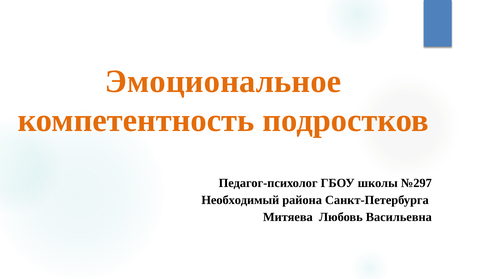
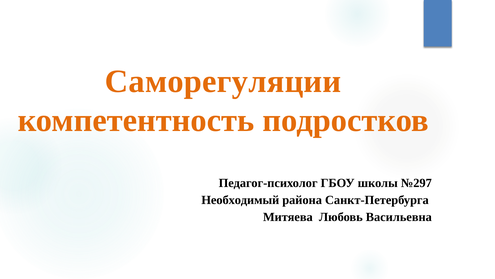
Эмоциональное: Эмоциональное -> Саморегуляции
